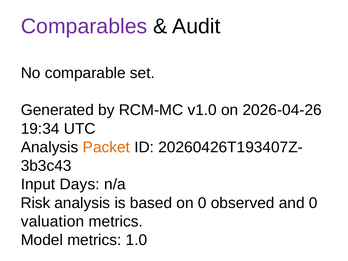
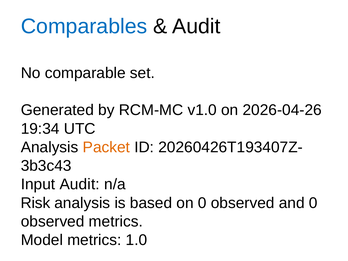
Comparables colour: purple -> blue
Input Days: Days -> Audit
valuation at (53, 221): valuation -> observed
